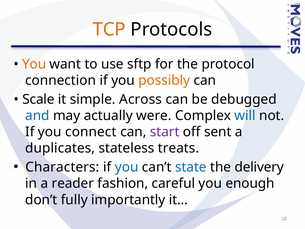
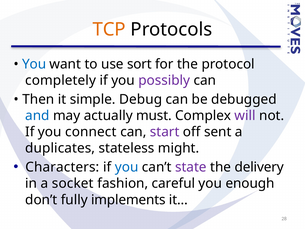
You at (34, 64) colour: orange -> blue
sftp: sftp -> sort
connection: connection -> completely
possibly colour: orange -> purple
Scale: Scale -> Then
Across: Across -> Debug
were: were -> must
will colour: blue -> purple
treats: treats -> might
state colour: blue -> purple
reader: reader -> socket
importantly: importantly -> implements
